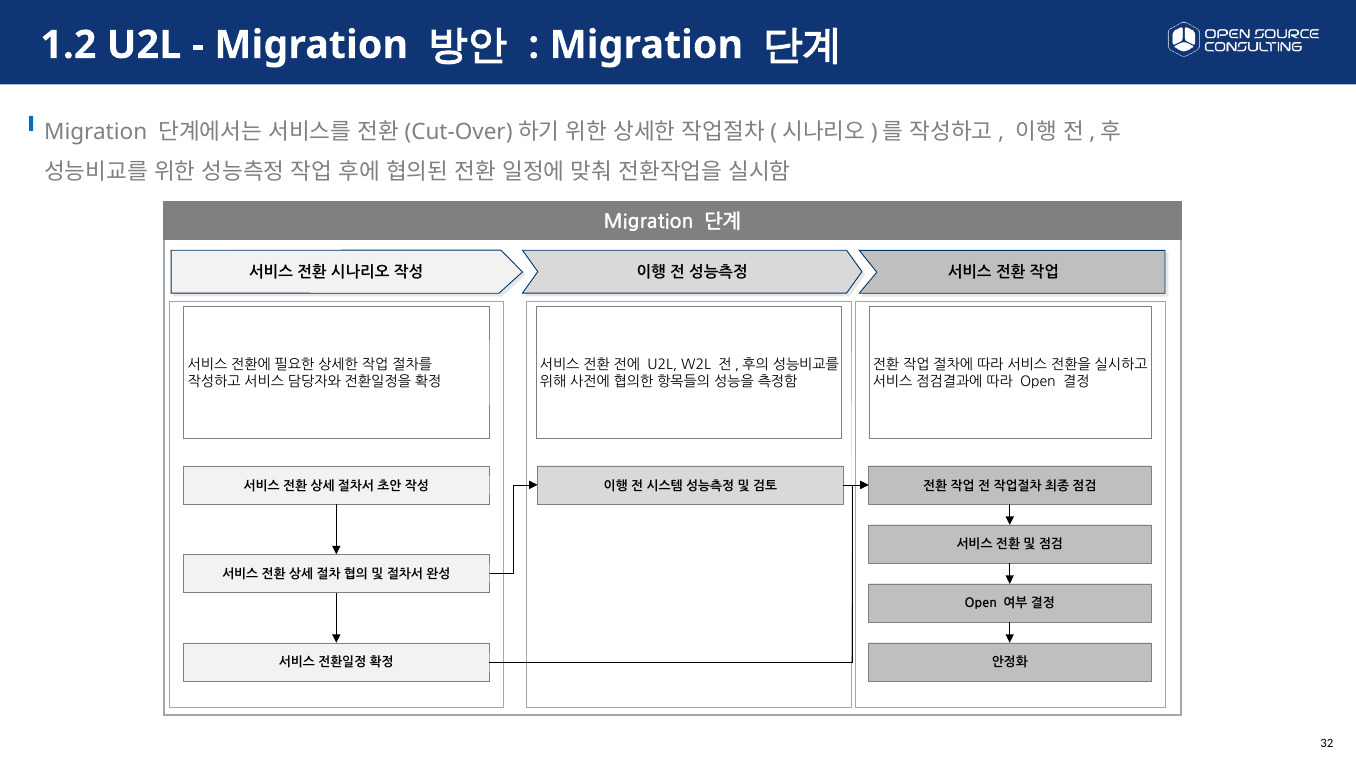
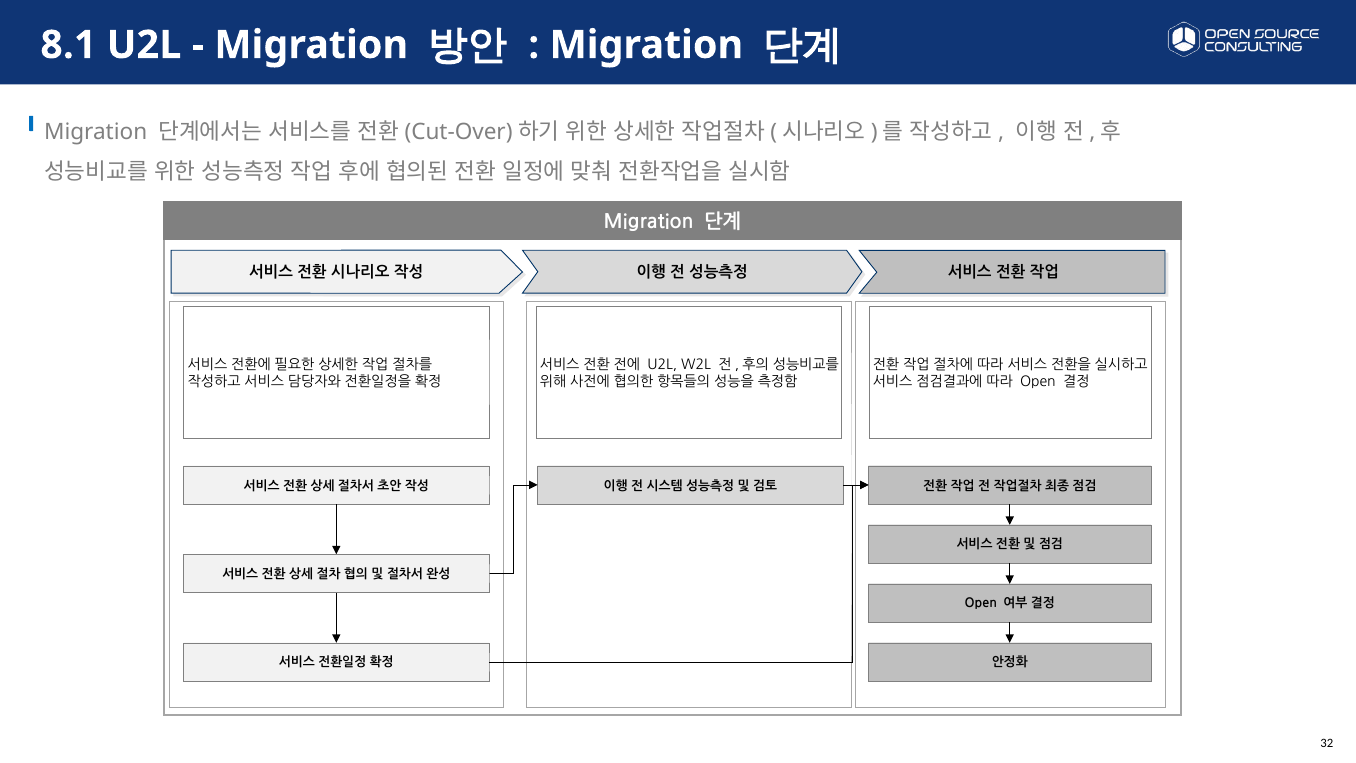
1.2: 1.2 -> 8.1
